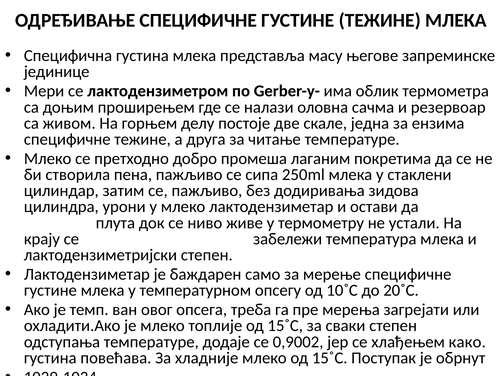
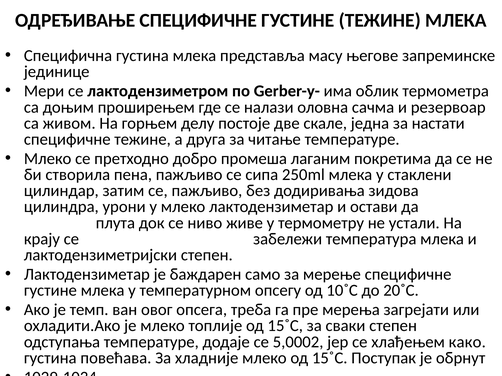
ензима: ензима -> настати
0,9002: 0,9002 -> 5,0002
